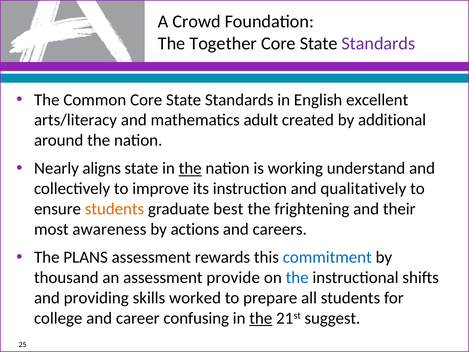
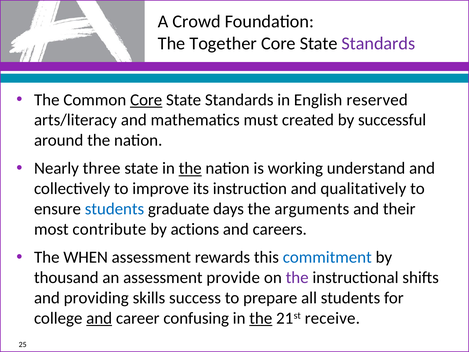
Core at (146, 100) underline: none -> present
excellent: excellent -> reserved
adult: adult -> must
additional: additional -> successful
aligns: aligns -> three
students at (114, 209) colour: orange -> blue
best: best -> days
frightening: frightening -> arguments
awareness: awareness -> contribute
PLANS: PLANS -> WHEN
the at (297, 277) colour: blue -> purple
worked: worked -> success
and at (99, 318) underline: none -> present
suggest: suggest -> receive
